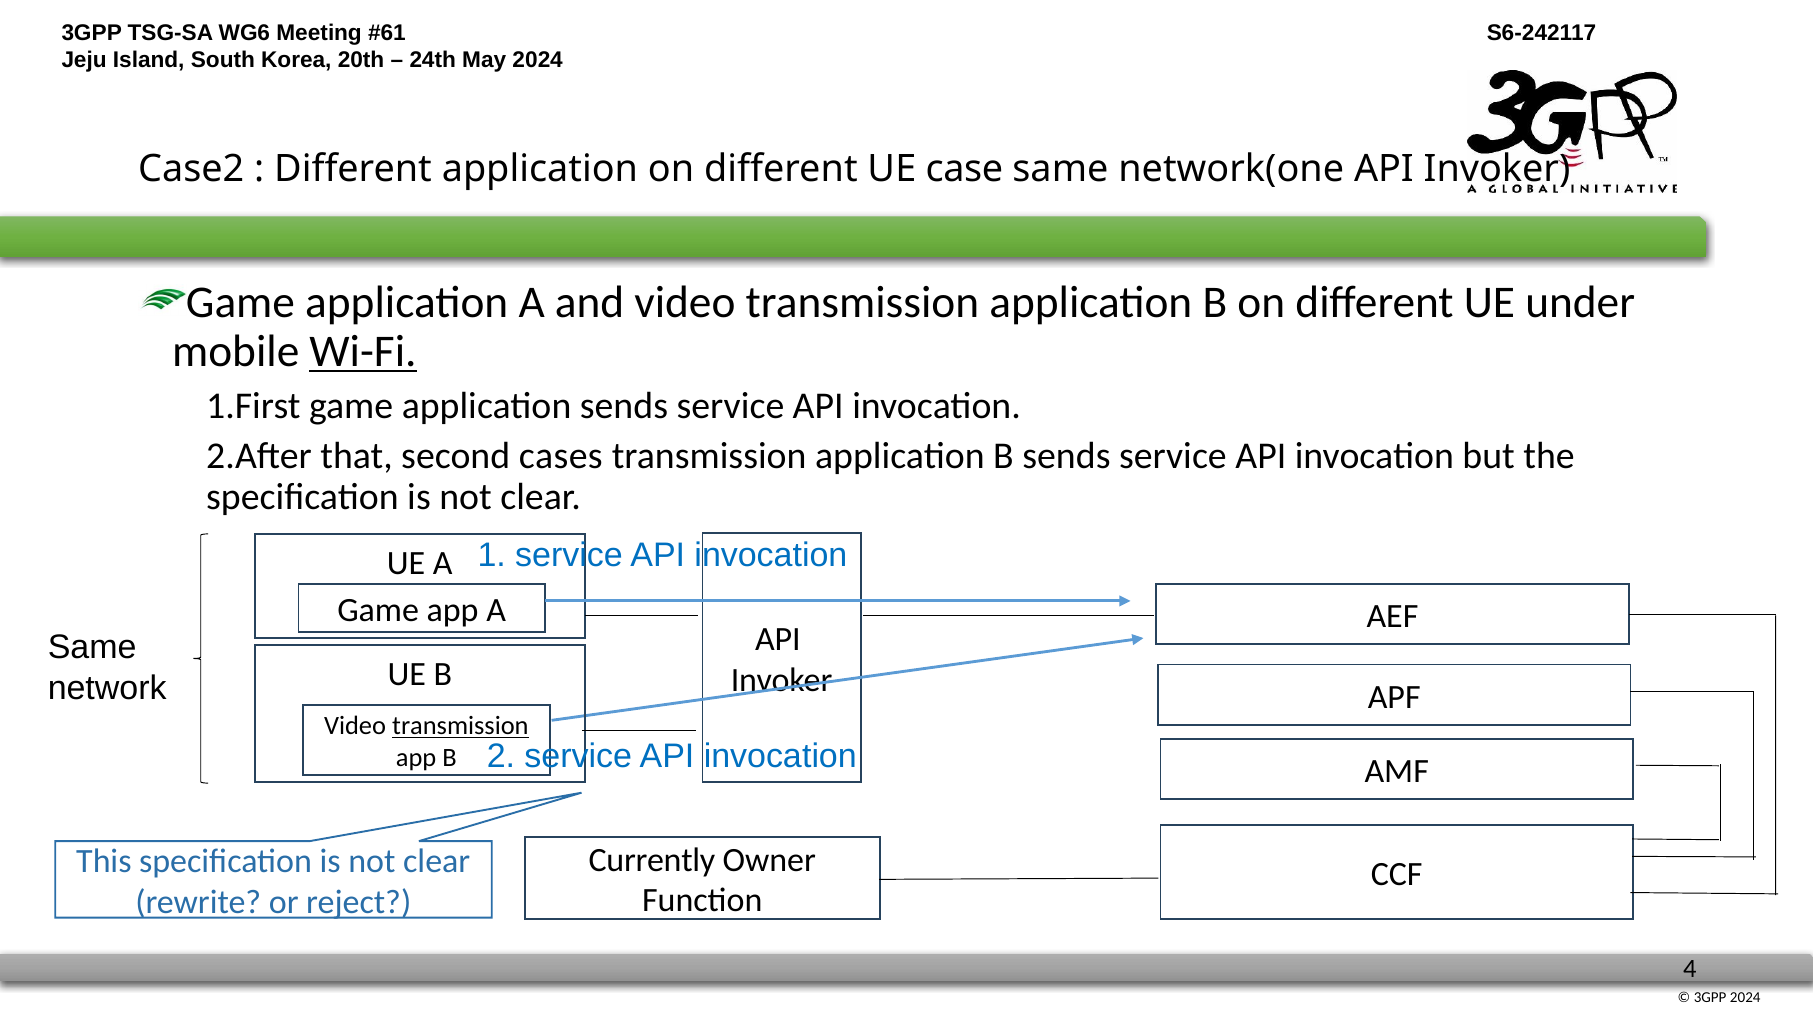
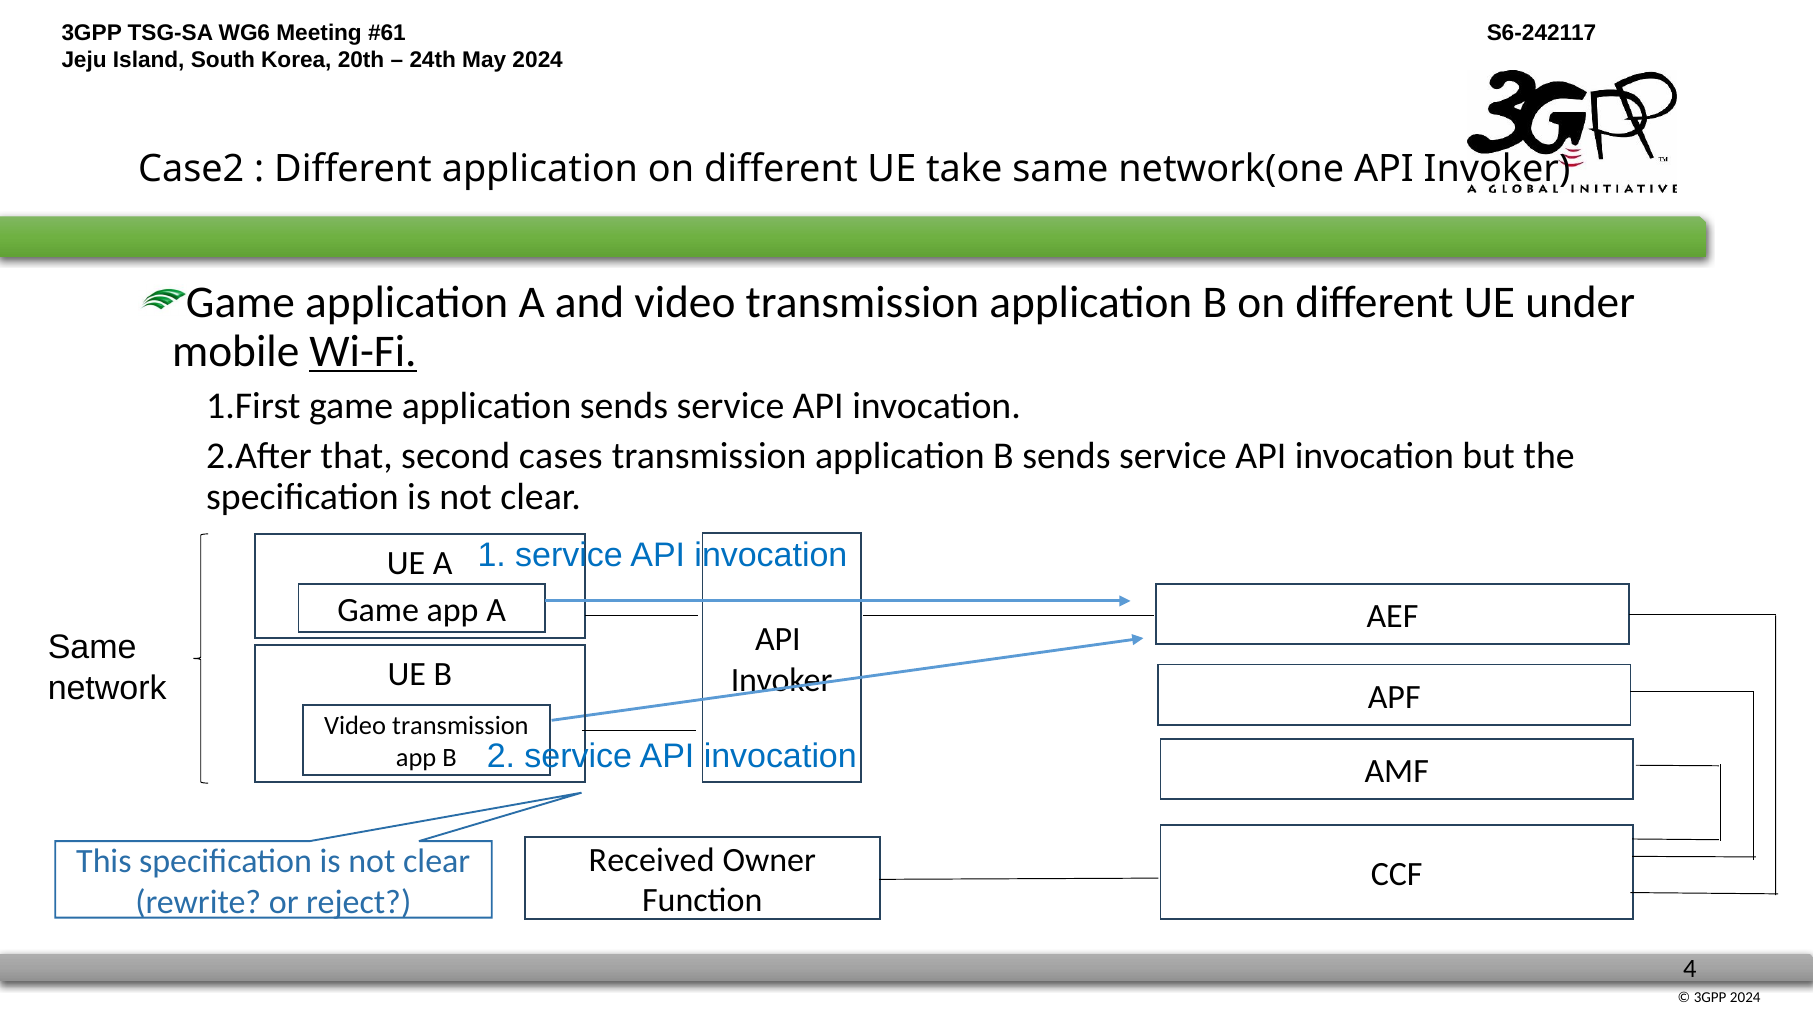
case: case -> take
transmission at (460, 726) underline: present -> none
Currently: Currently -> Received
